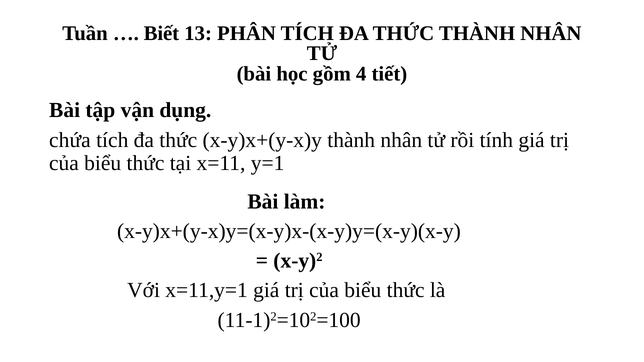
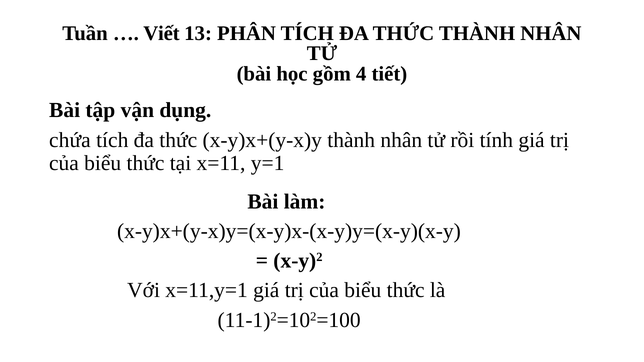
Biết: Biết -> Viết
